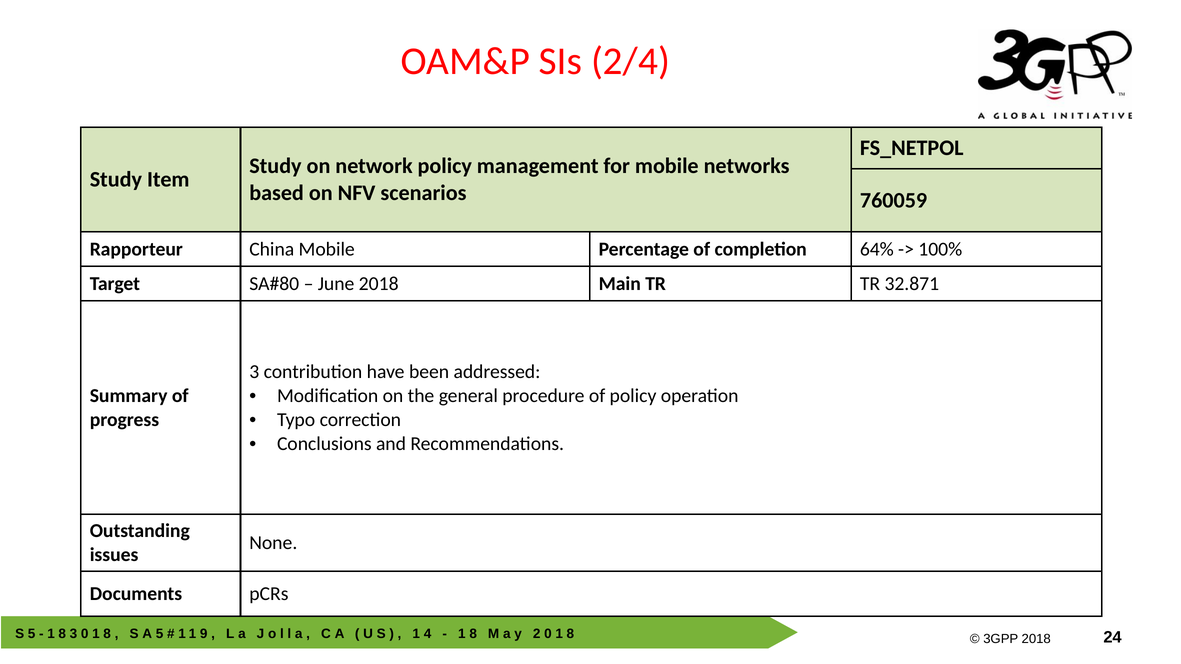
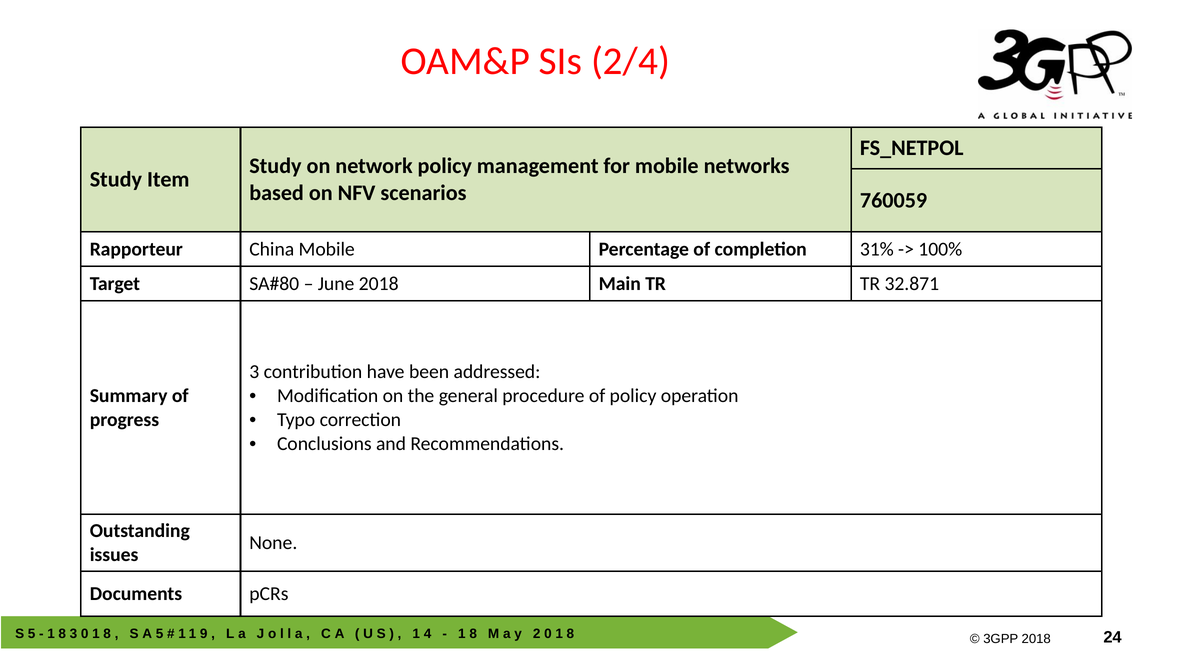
64%: 64% -> 31%
